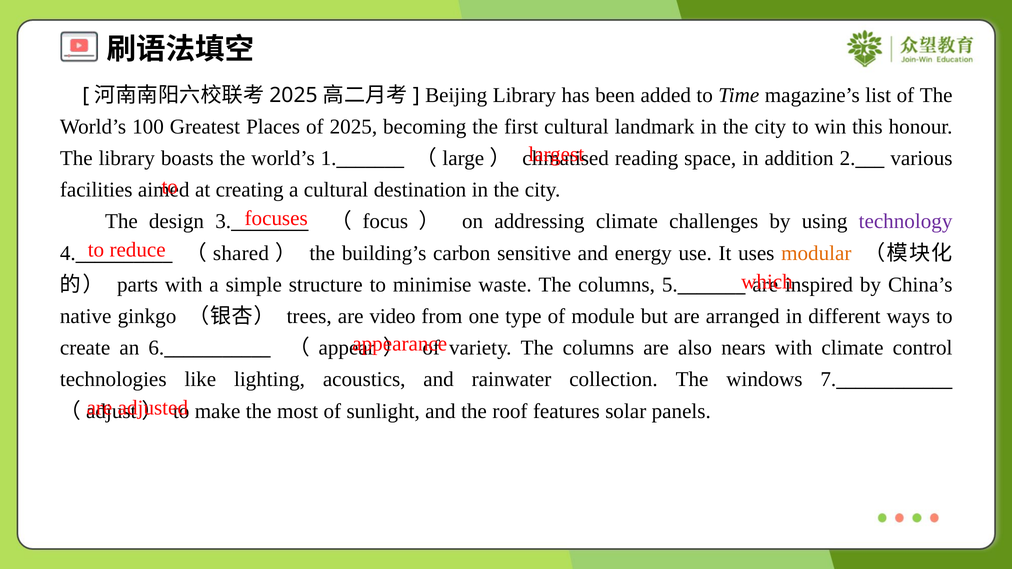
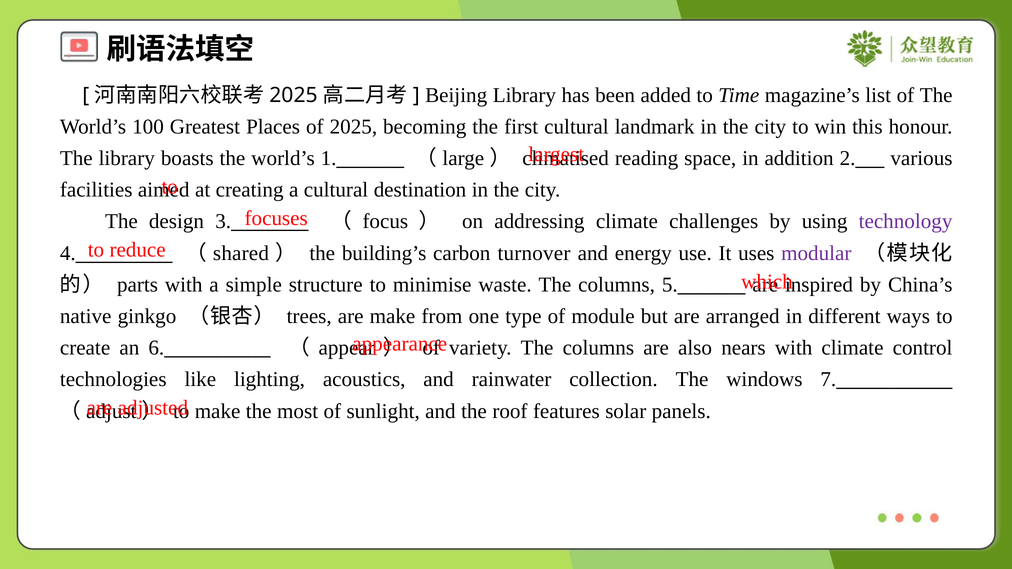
sensitive: sensitive -> turnover
modular colour: orange -> purple
are video: video -> make
